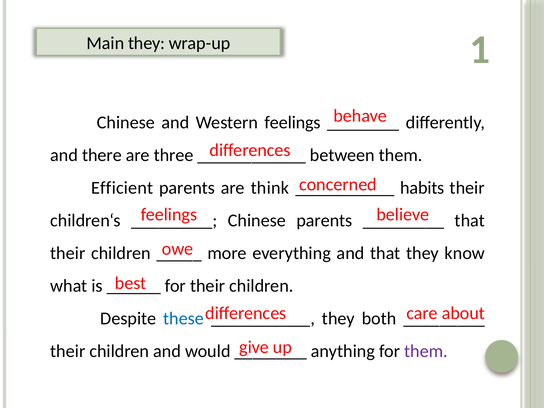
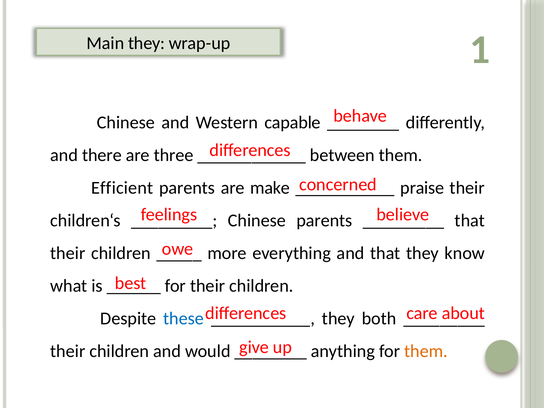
Western feelings: feelings -> capable
think: think -> make
habits: habits -> praise
them at (426, 351) colour: purple -> orange
